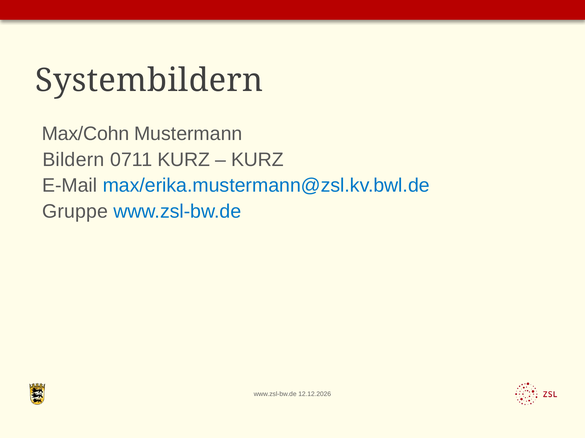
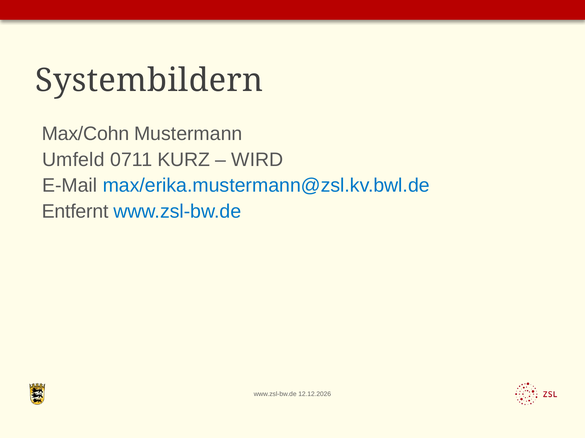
Bildern: Bildern -> Umfeld
KURZ at (257, 160): KURZ -> WIRD
Gruppe: Gruppe -> Entfernt
